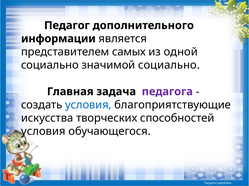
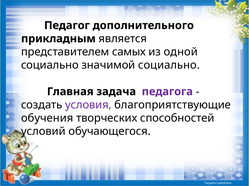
информации: информации -> прикладным
условия at (88, 105) colour: blue -> purple
искусства: искусства -> обучения
условия at (43, 132): условия -> условий
